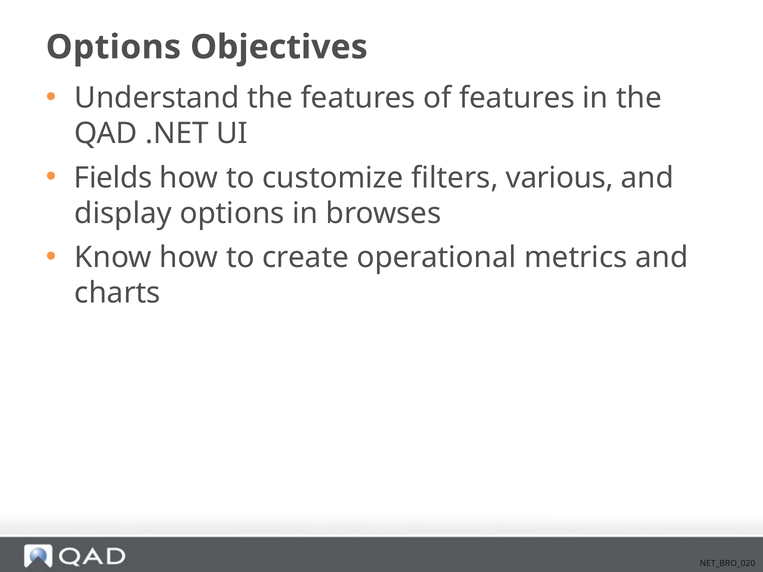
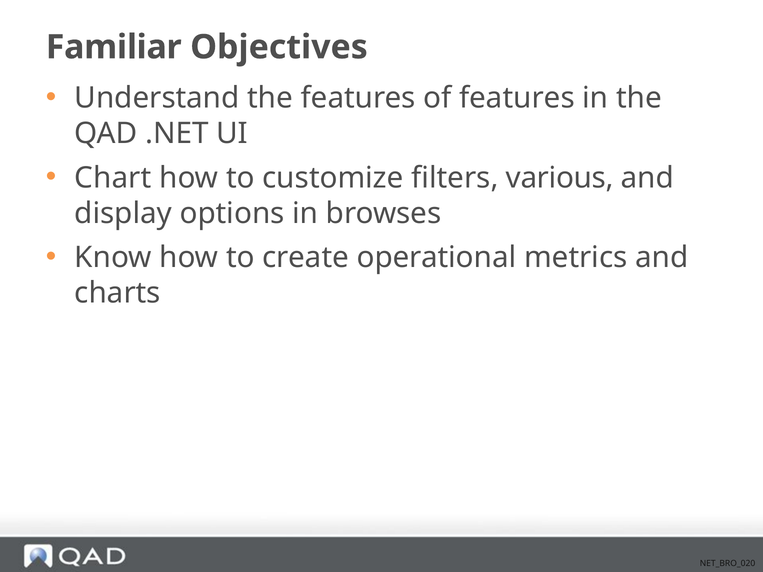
Options at (113, 47): Options -> Familiar
Fields: Fields -> Chart
